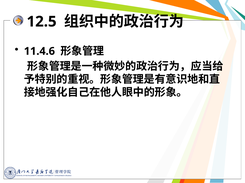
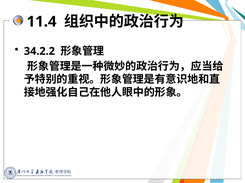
12.5: 12.5 -> 11.4
11.4.6: 11.4.6 -> 34.2.2
